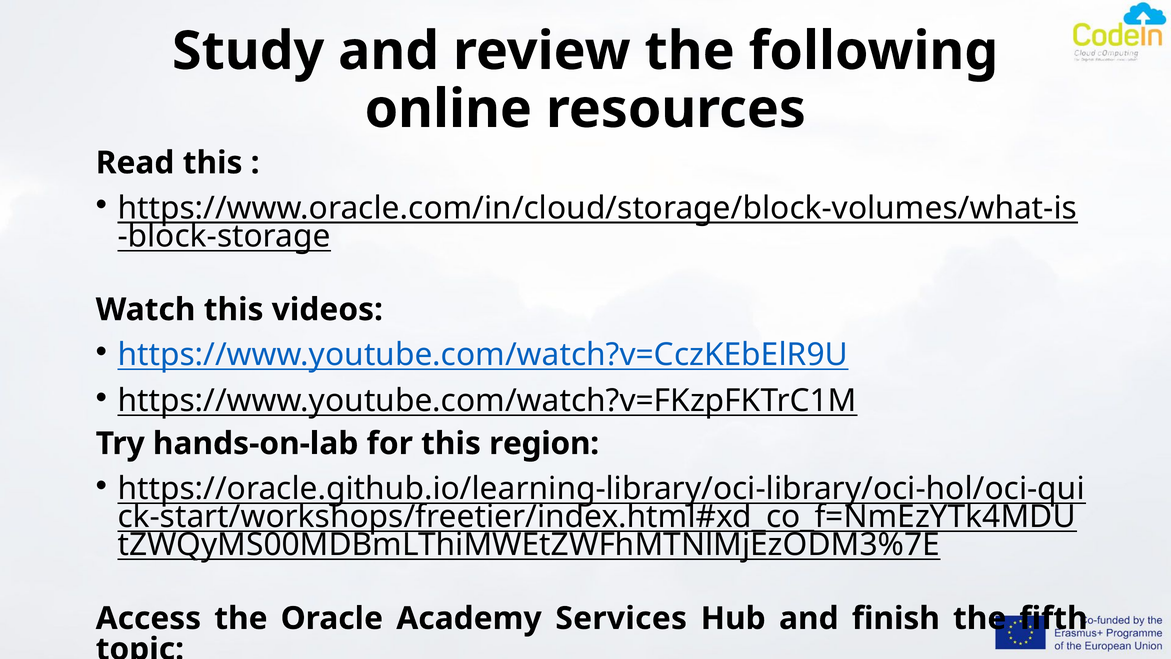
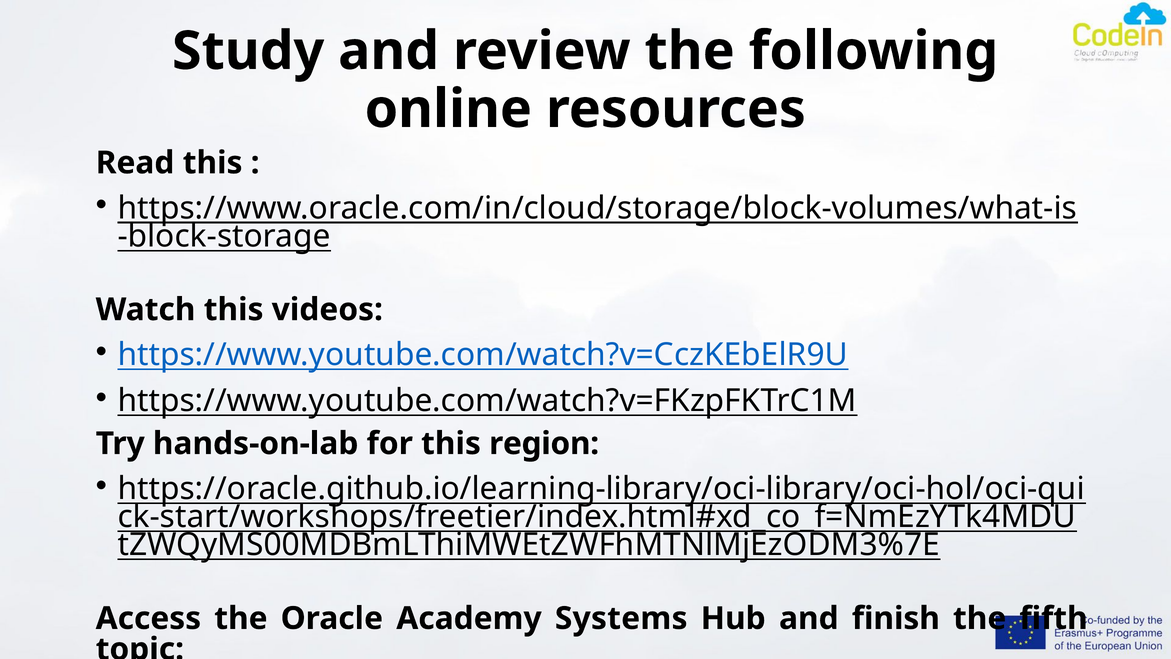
Services: Services -> Systems
